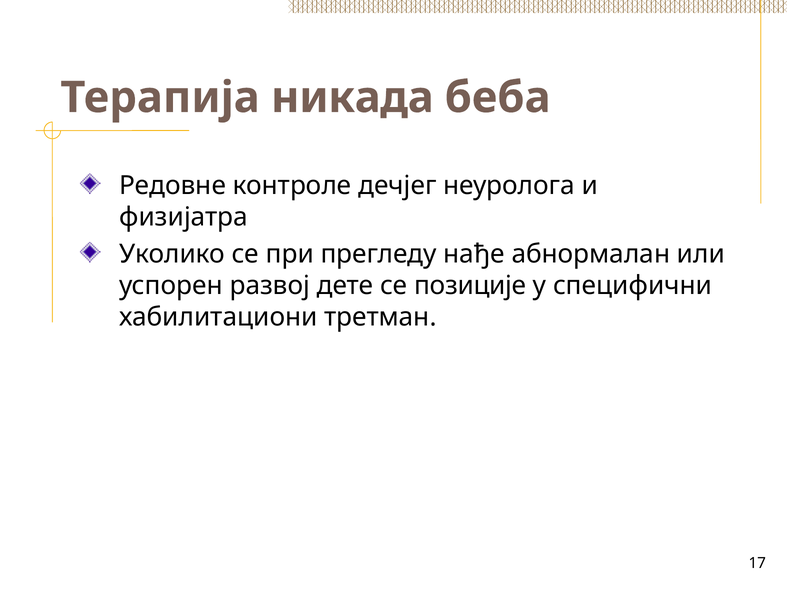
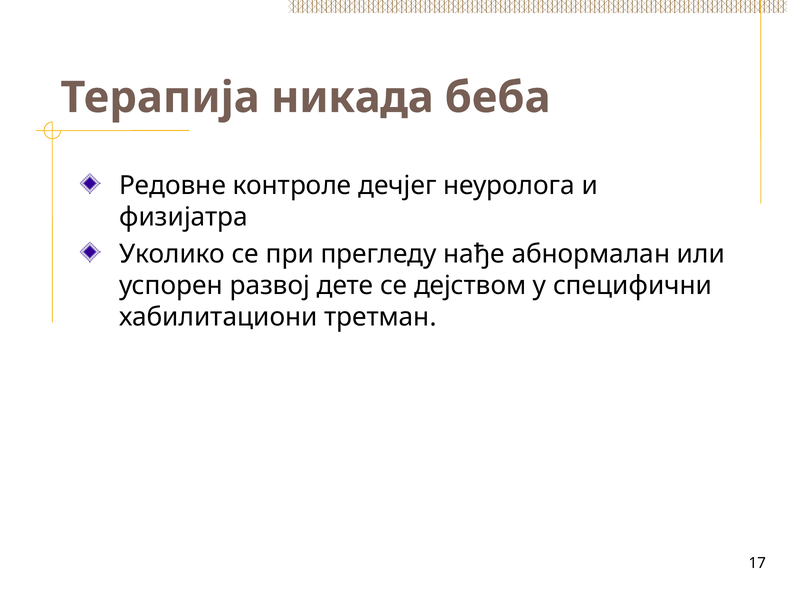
позиције: позиције -> дејством
